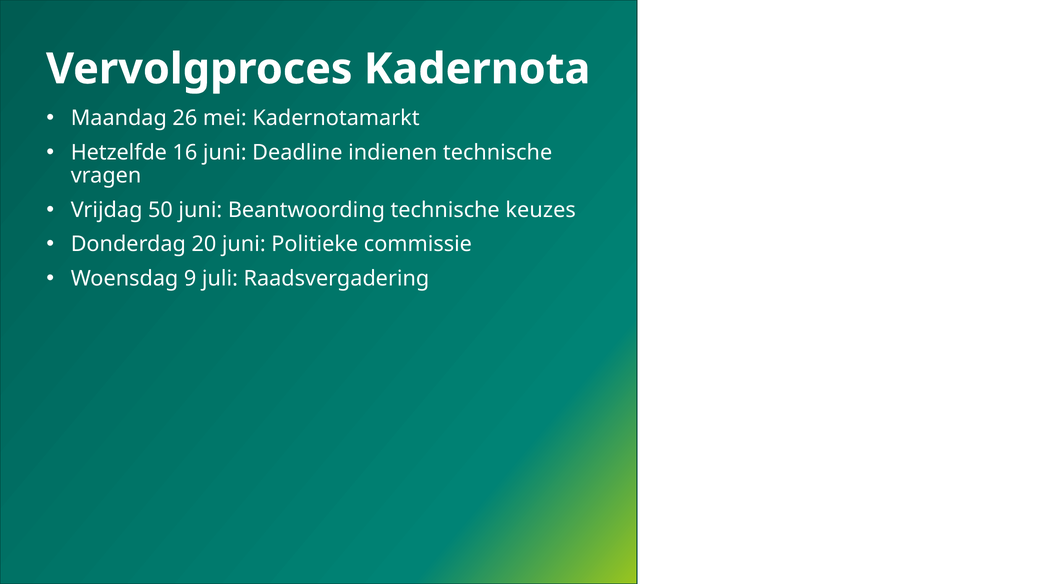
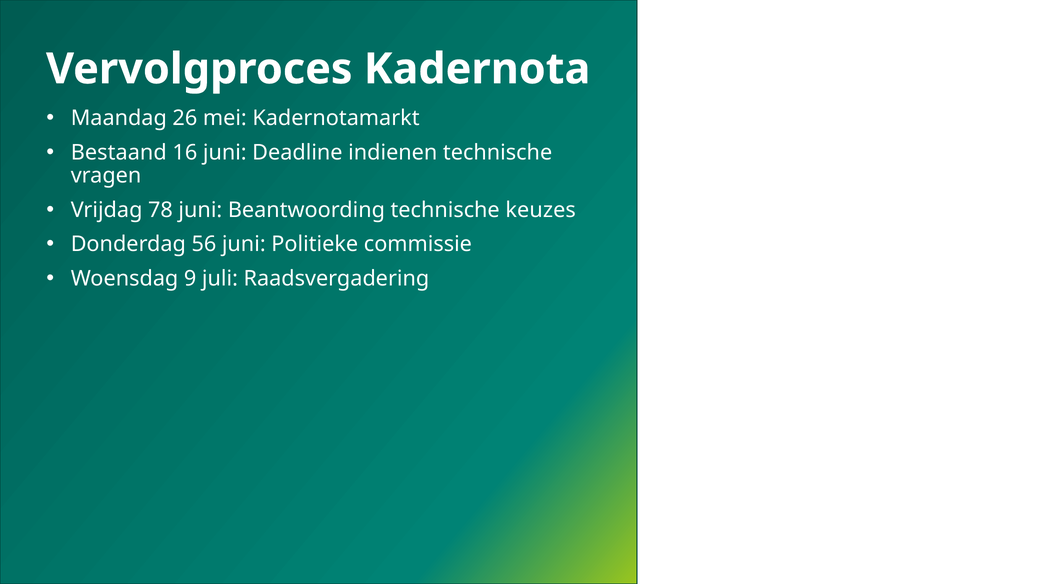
Hetzelfde: Hetzelfde -> Bestaand
50: 50 -> 78
20: 20 -> 56
